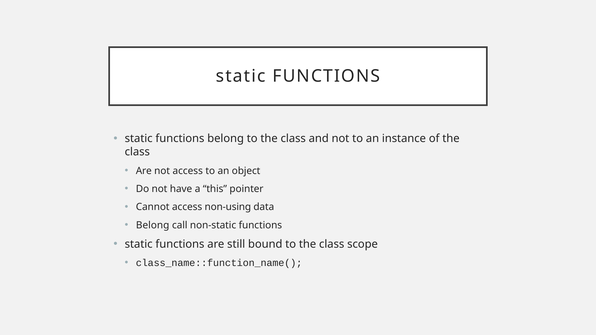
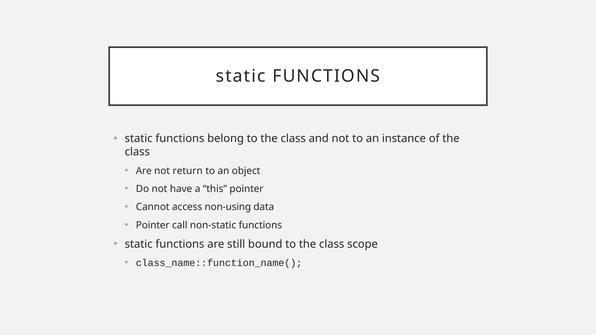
not access: access -> return
Belong at (153, 225): Belong -> Pointer
